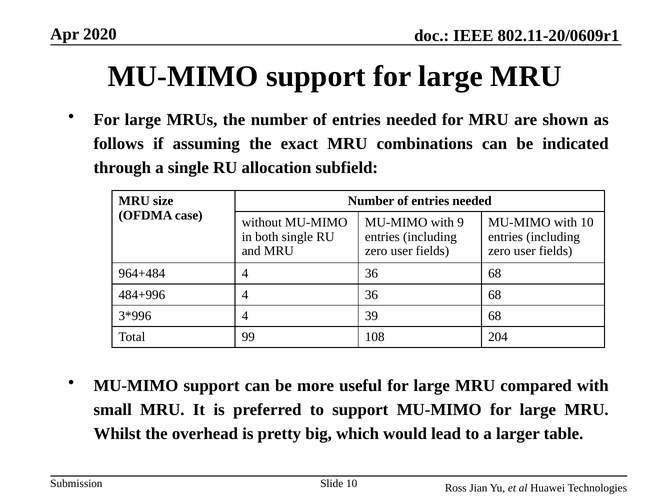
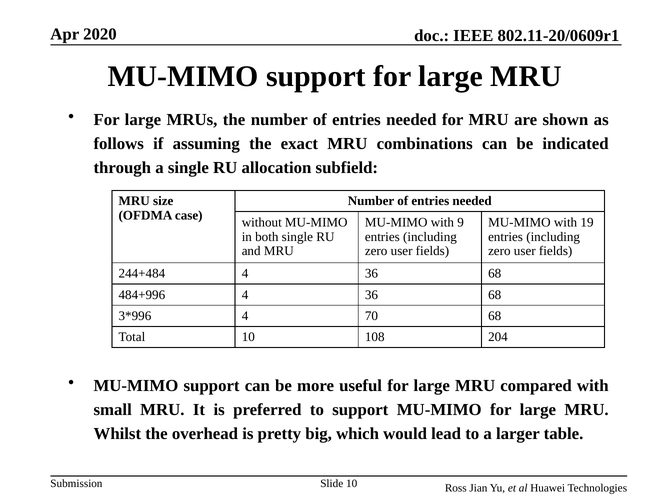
with 10: 10 -> 19
964+484: 964+484 -> 244+484
39: 39 -> 70
Total 99: 99 -> 10
